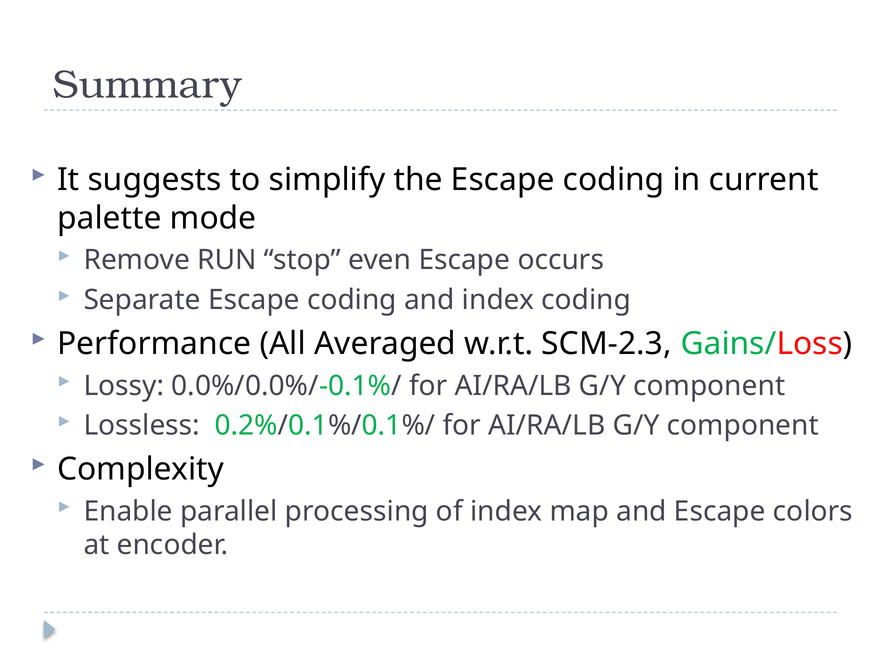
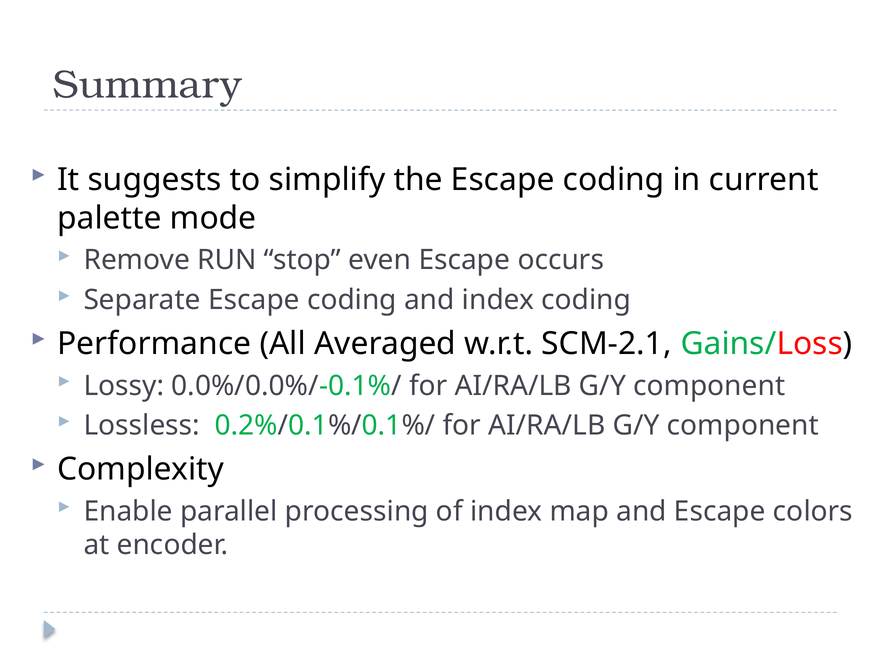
SCM-2.3: SCM-2.3 -> SCM-2.1
